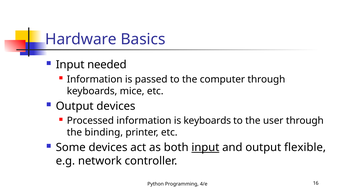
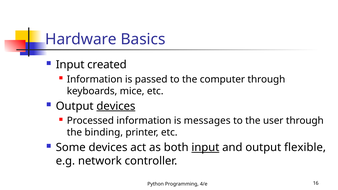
needed: needed -> created
devices at (116, 106) underline: none -> present
is keyboards: keyboards -> messages
